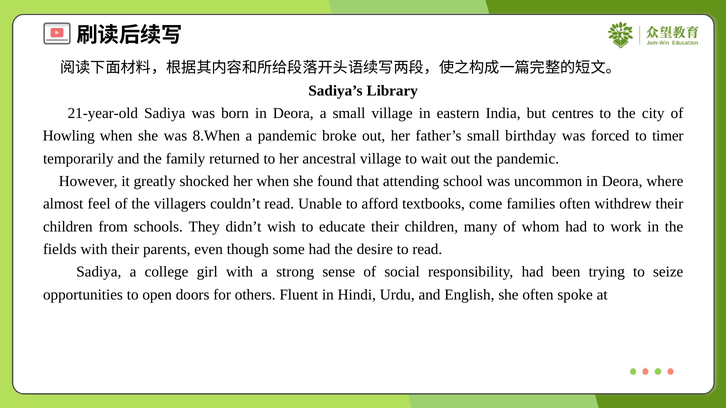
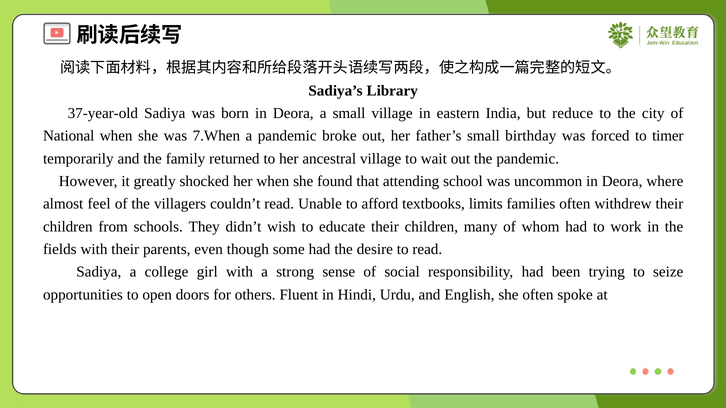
21-year-old: 21-year-old -> 37-year-old
centres: centres -> reduce
Howling: Howling -> National
8.When: 8.When -> 7.When
come: come -> limits
